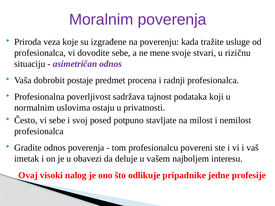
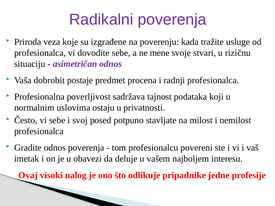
Moralnim: Moralnim -> Radikalni
